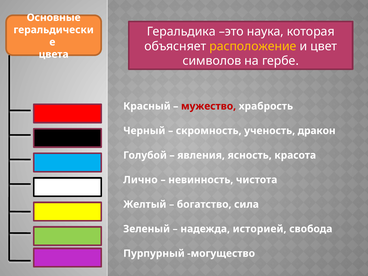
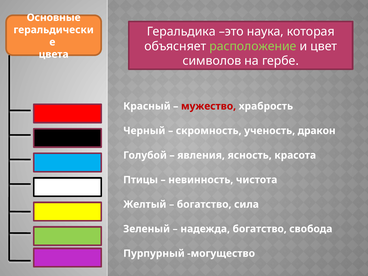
расположение colour: yellow -> light green
Лично: Лично -> Птицы
надежда историей: историей -> богатство
